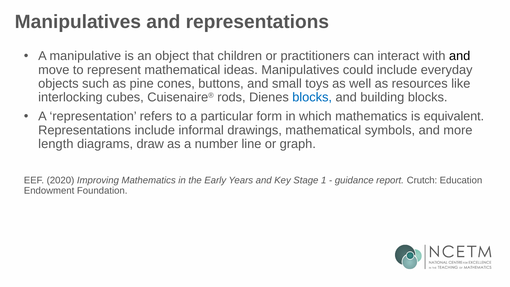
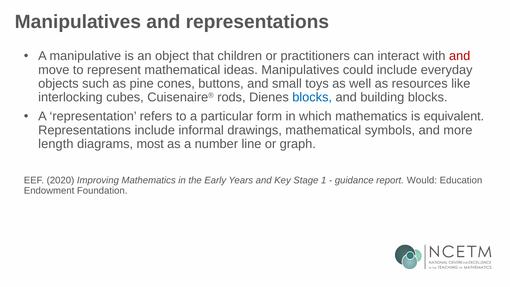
and at (460, 56) colour: black -> red
draw: draw -> most
Crutch: Crutch -> Would
